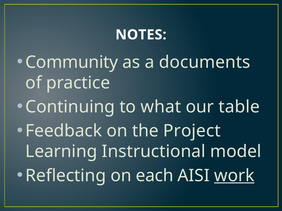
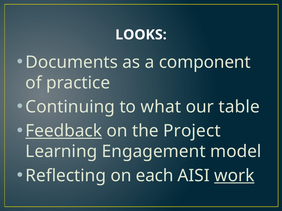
NOTES: NOTES -> LOOKS
Community: Community -> Documents
documents: documents -> component
Feedback underline: none -> present
Instructional: Instructional -> Engagement
